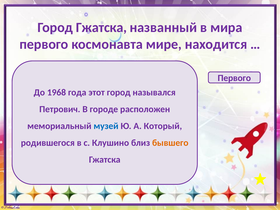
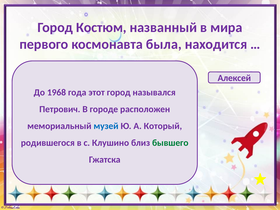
Город Гжатска: Гжатска -> Костюм
мире: мире -> была
Первого at (234, 78): Первого -> Алексей
бывшего colour: orange -> green
